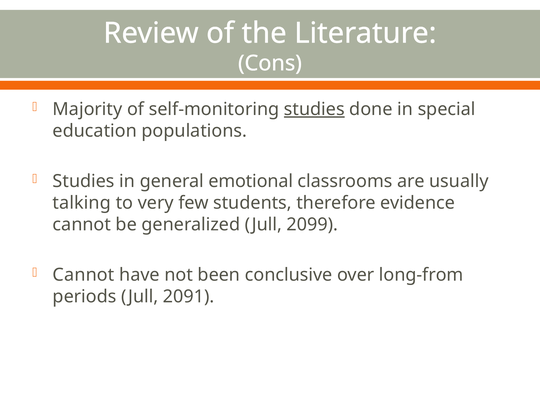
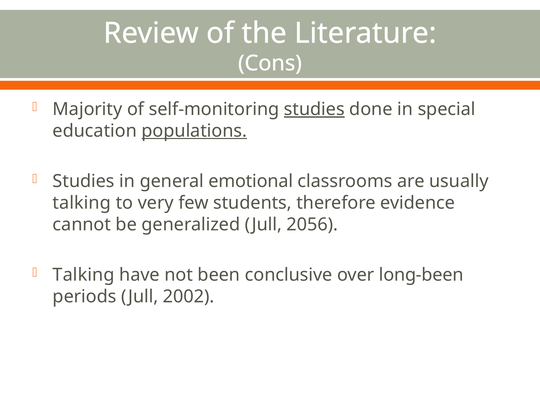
populations underline: none -> present
2099: 2099 -> 2056
Cannot at (84, 275): Cannot -> Talking
long-from: long-from -> long-been
2091: 2091 -> 2002
